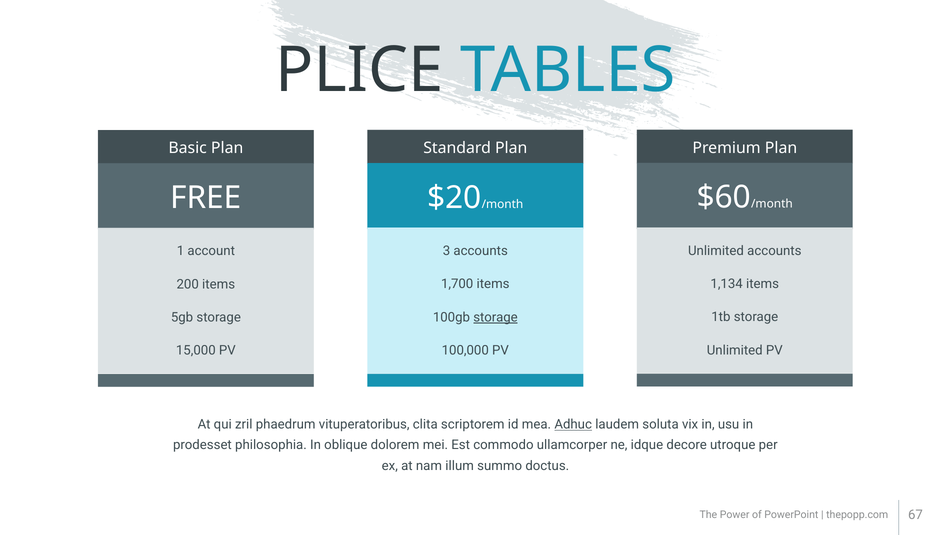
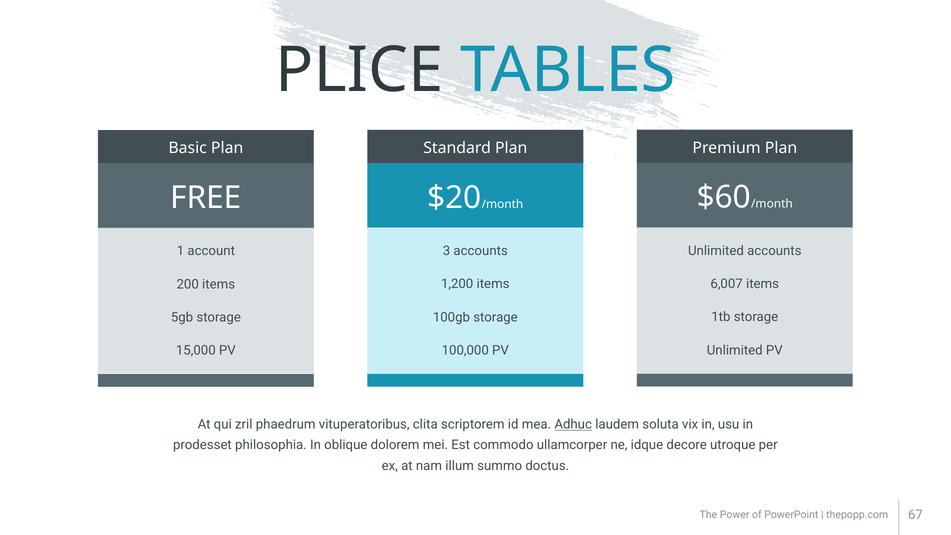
1,134: 1,134 -> 6,007
1,700: 1,700 -> 1,200
storage at (496, 317) underline: present -> none
